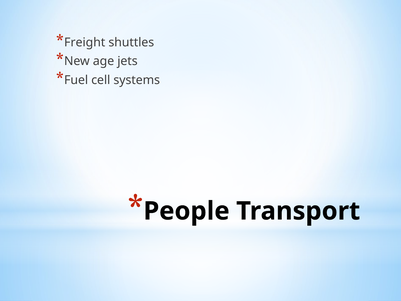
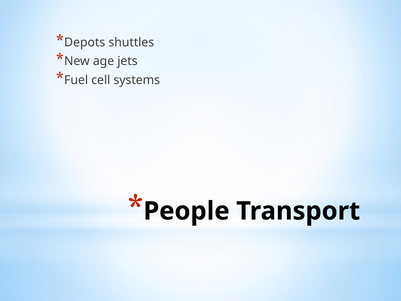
Freight: Freight -> Depots
